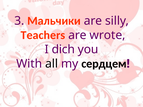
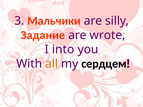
Teachers: Teachers -> Задание
dich: dich -> into
all colour: black -> orange
